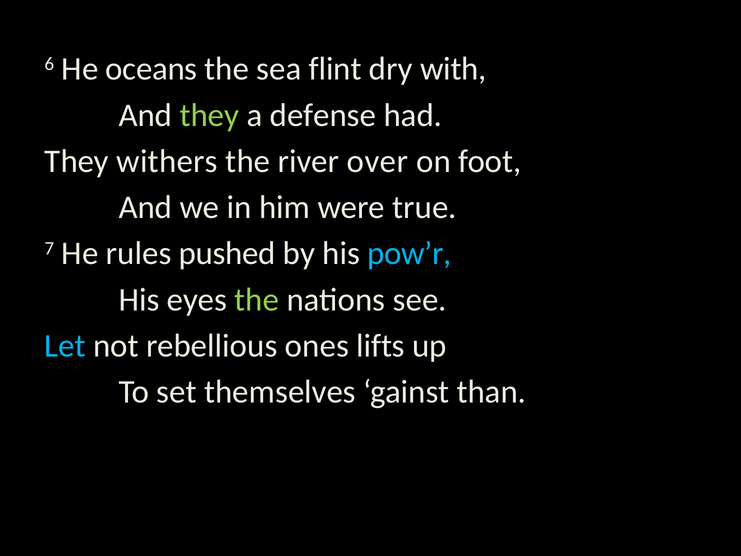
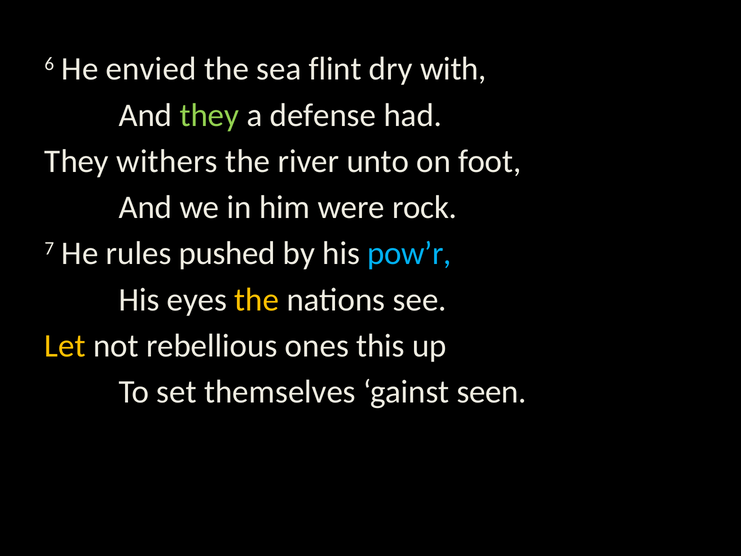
oceans: oceans -> envied
over: over -> unto
true: true -> rock
the at (257, 300) colour: light green -> yellow
Let colour: light blue -> yellow
lifts: lifts -> this
than: than -> seen
